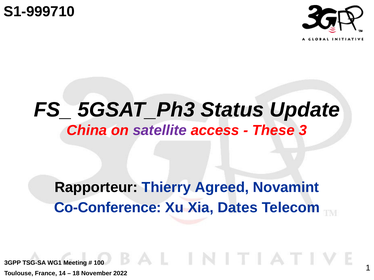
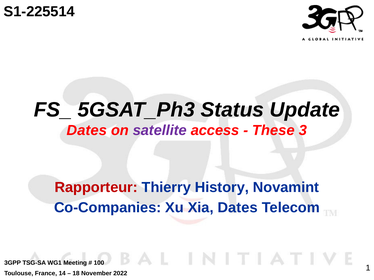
S1-999710: S1-999710 -> S1-225514
China at (87, 131): China -> Dates
Rapporteur colour: black -> red
Agreed: Agreed -> History
Co-Conference: Co-Conference -> Co-Companies
